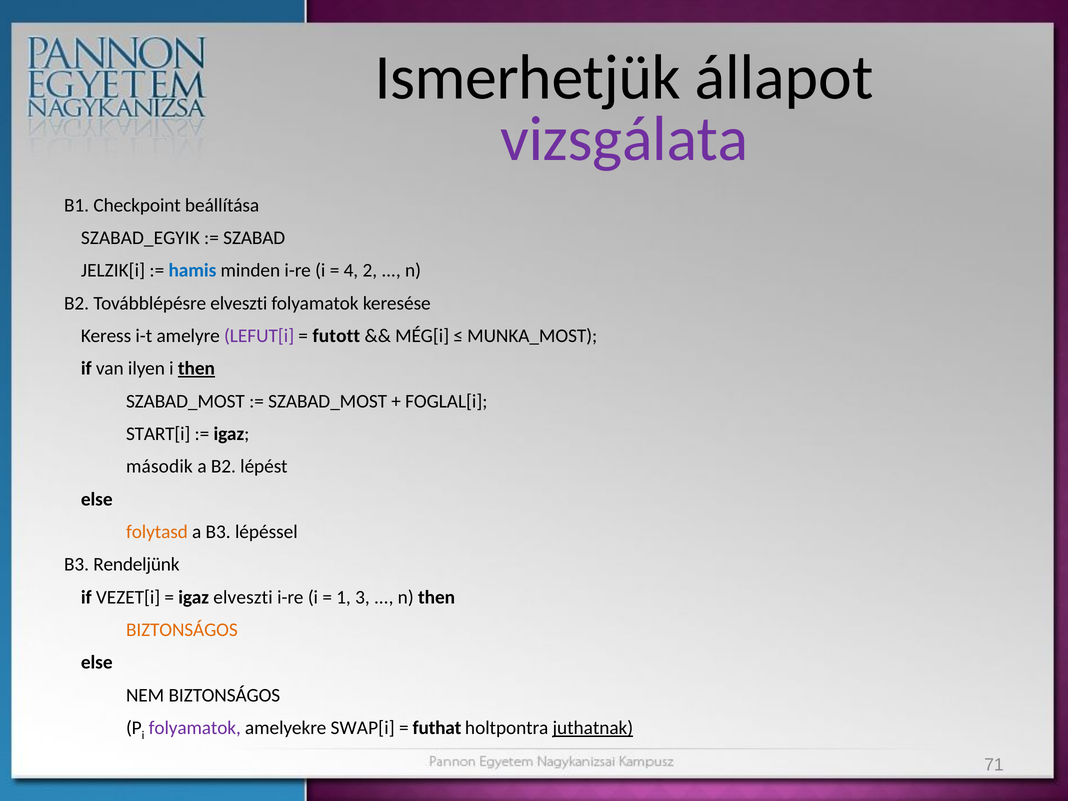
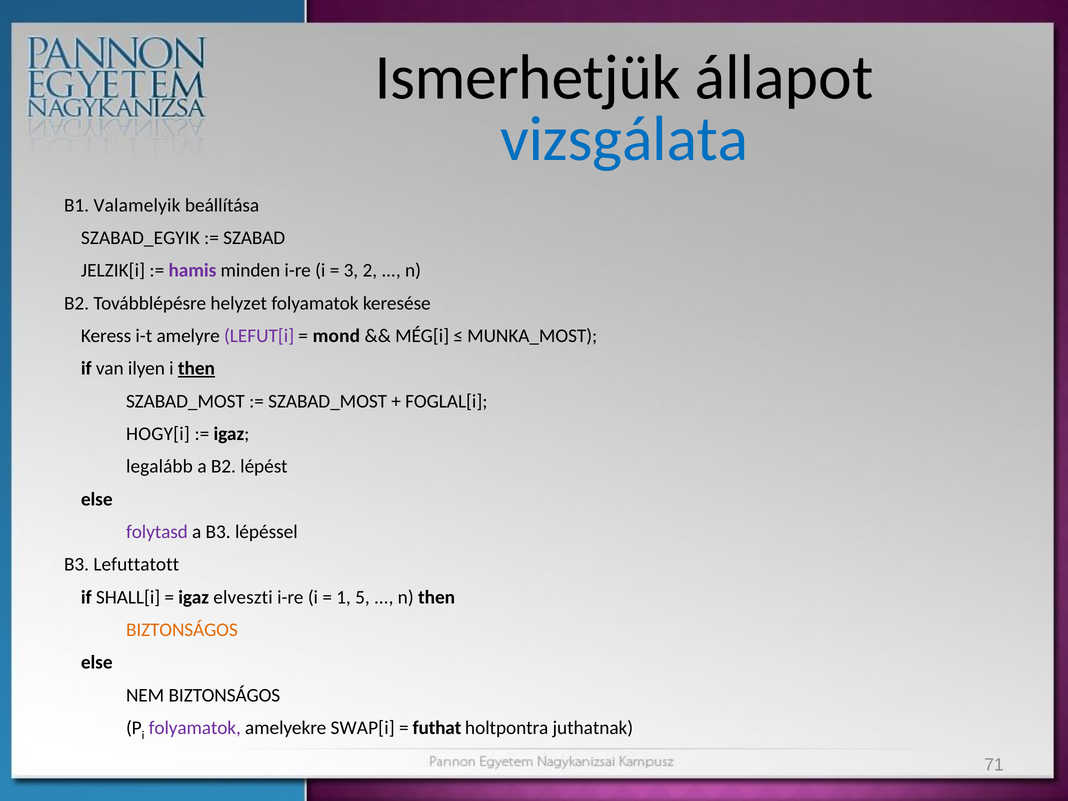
vizsgálata colour: purple -> blue
Checkpoint: Checkpoint -> Valamelyik
hamis colour: blue -> purple
4: 4 -> 3
Továbblépésre elveszti: elveszti -> helyzet
futott: futott -> mond
START[i: START[i -> HOGY[i
második: második -> legalább
folytasd colour: orange -> purple
Rendeljünk: Rendeljünk -> Lefuttatott
VEZET[i: VEZET[i -> SHALL[i
3: 3 -> 5
juthatnak underline: present -> none
